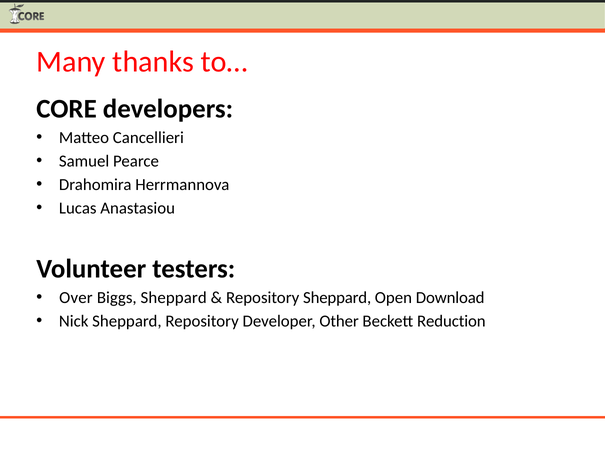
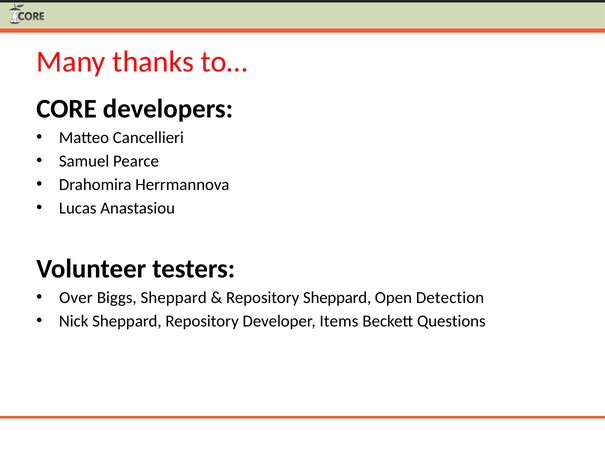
Download: Download -> Detection
Other: Other -> Items
Reduction: Reduction -> Questions
